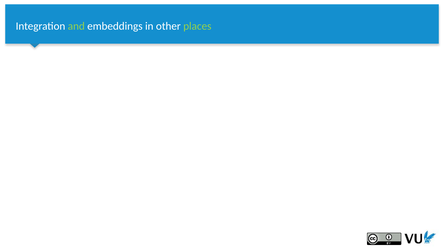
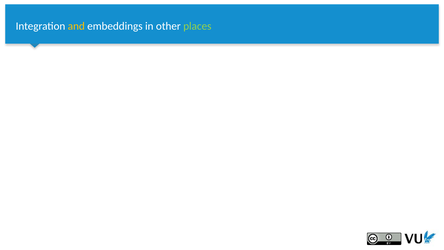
and colour: light green -> yellow
